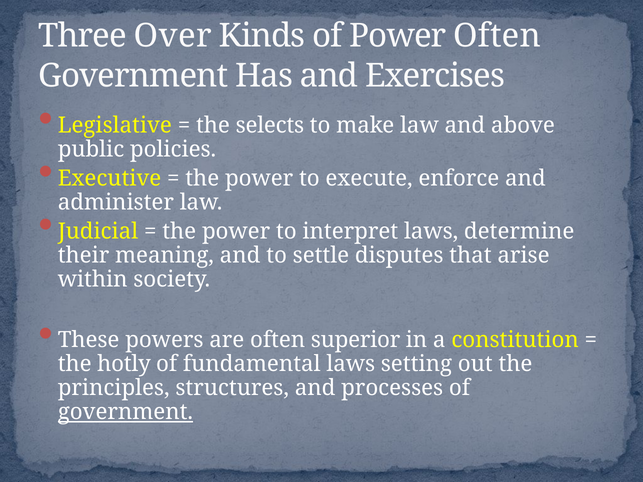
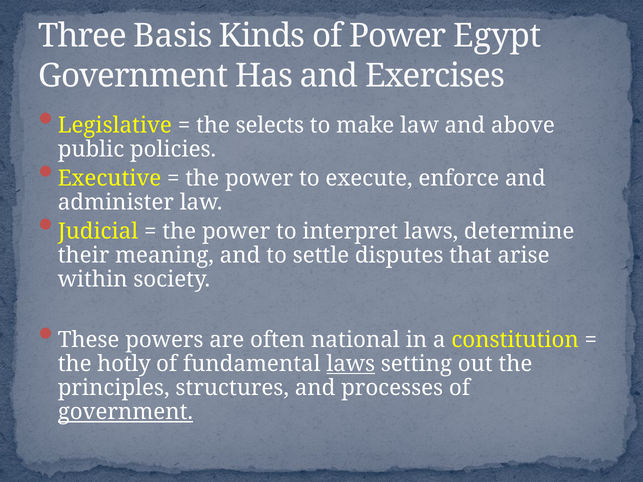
Over: Over -> Basis
Power Often: Often -> Egypt
superior: superior -> national
laws at (351, 364) underline: none -> present
